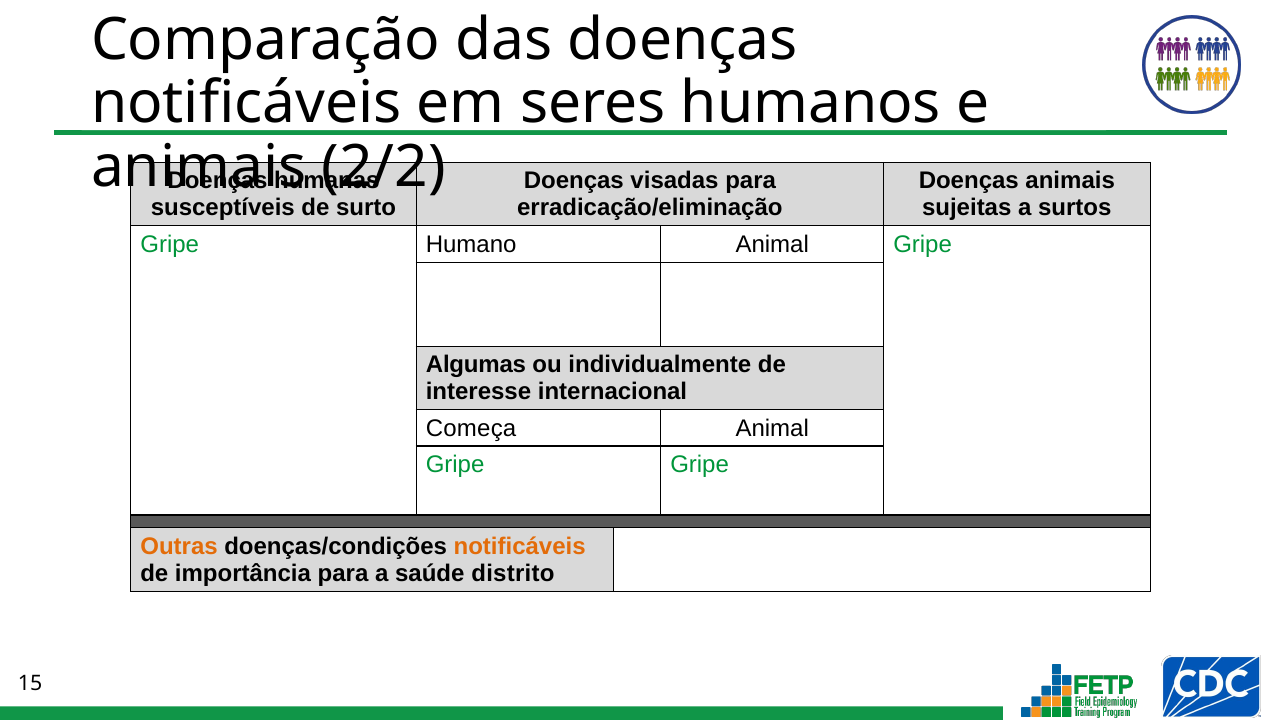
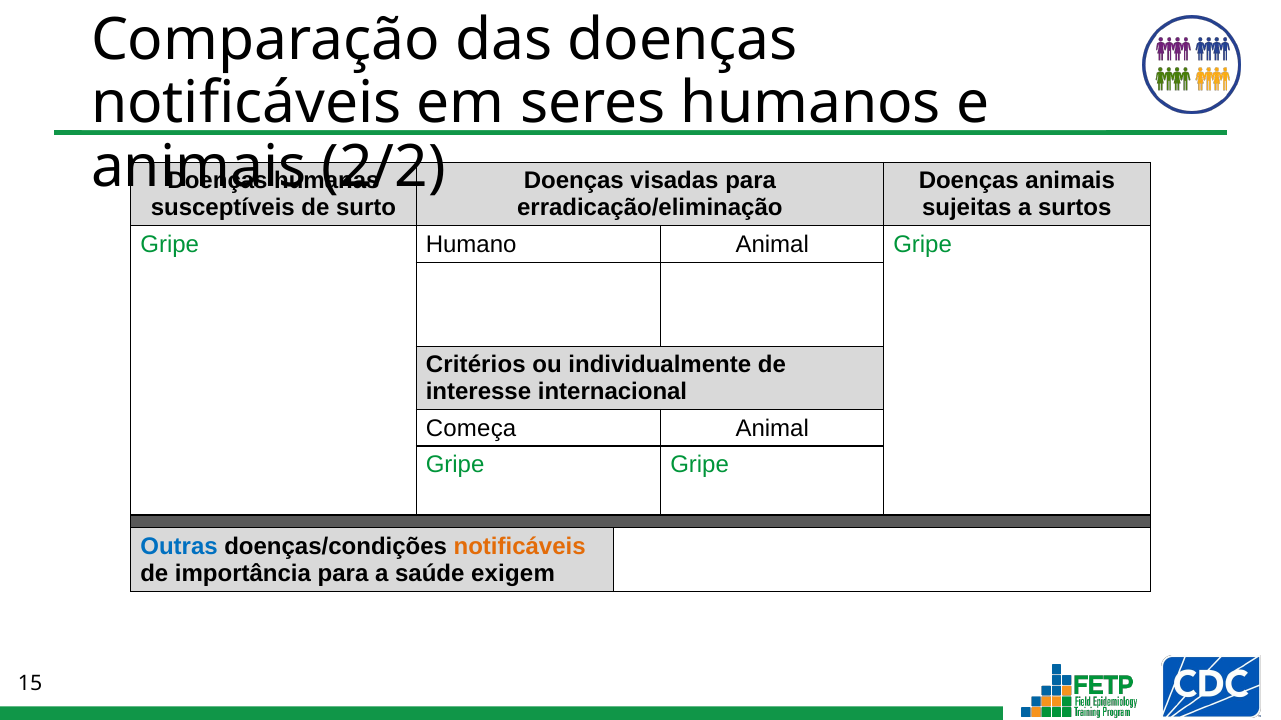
Algumas: Algumas -> Critérios
Outras colour: orange -> blue
distrito: distrito -> exigem
